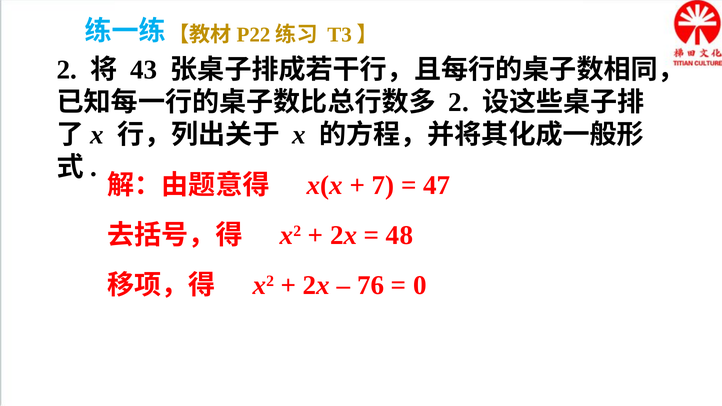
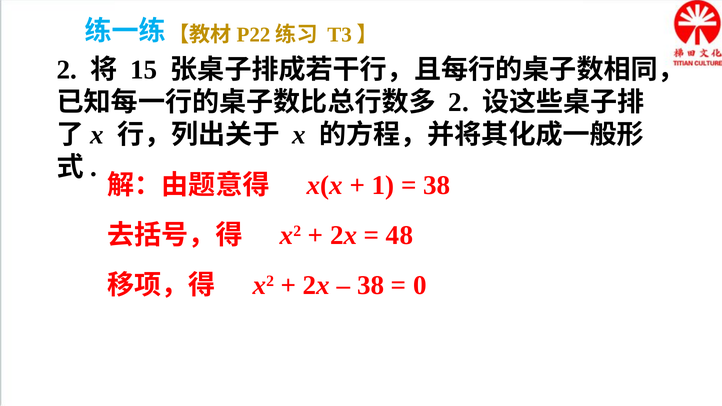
43: 43 -> 15
7: 7 -> 1
47 at (437, 186): 47 -> 38
76 at (371, 285): 76 -> 38
